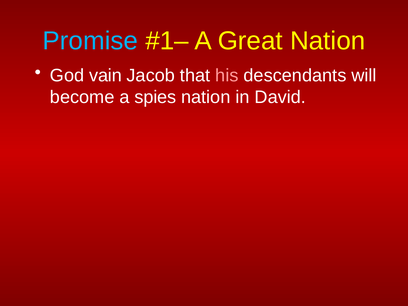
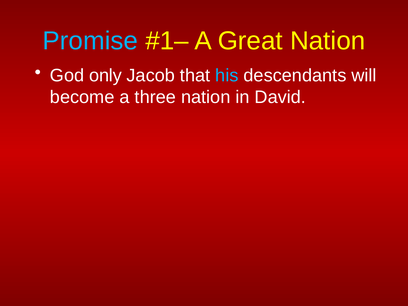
vain: vain -> only
his colour: pink -> light blue
spies: spies -> three
